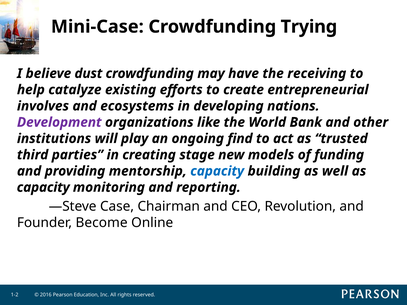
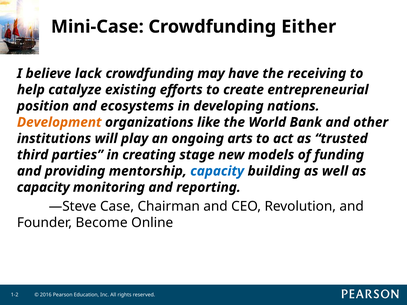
Trying: Trying -> Either
dust: dust -> lack
involves: involves -> position
Development colour: purple -> orange
find: find -> arts
